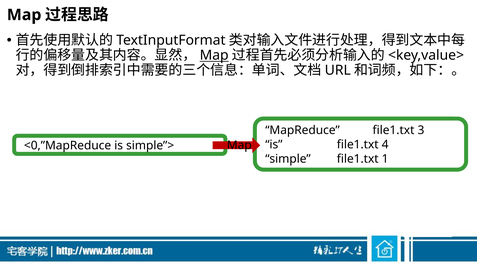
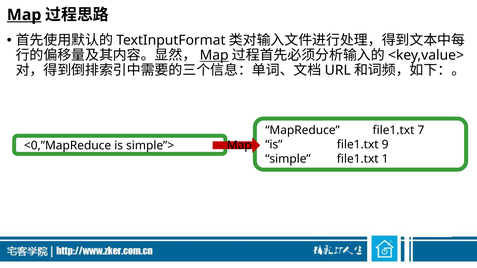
Map at (24, 15) underline: none -> present
3: 3 -> 7
4: 4 -> 9
